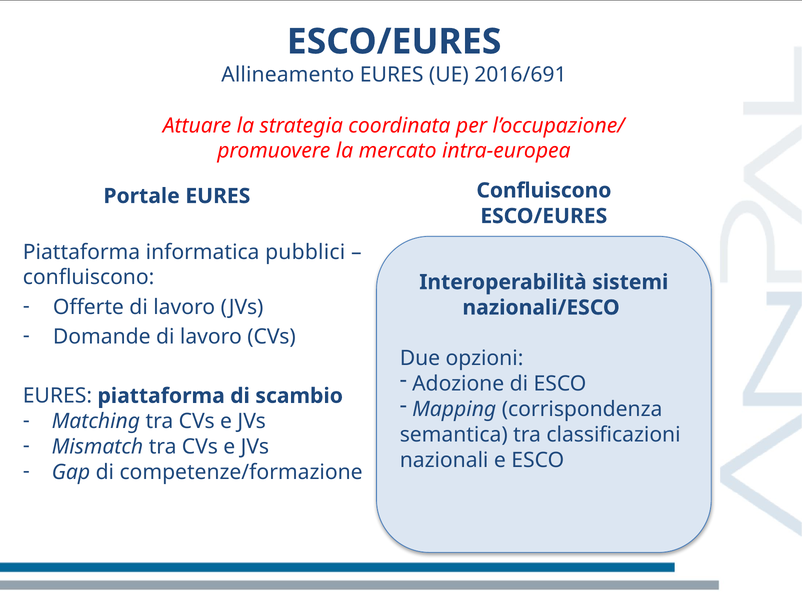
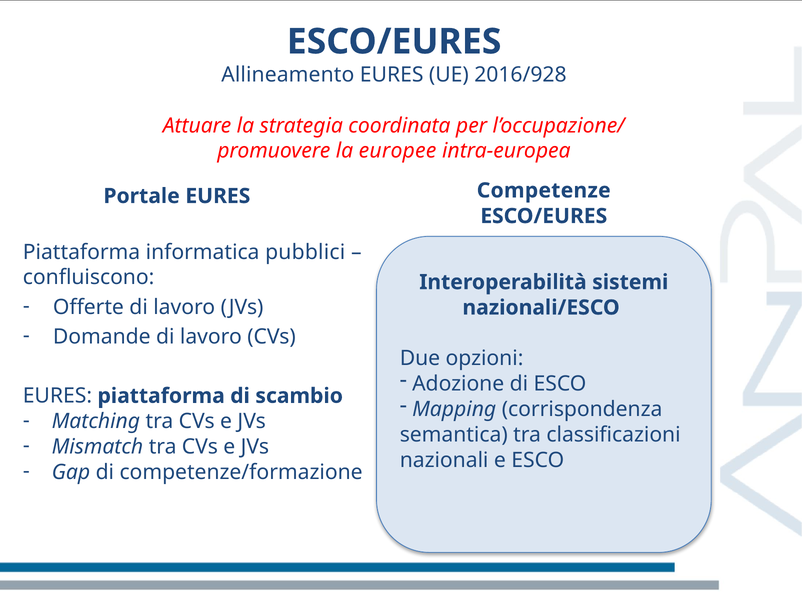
2016/691: 2016/691 -> 2016/928
mercato: mercato -> europee
Confluiscono at (544, 190): Confluiscono -> Competenze
